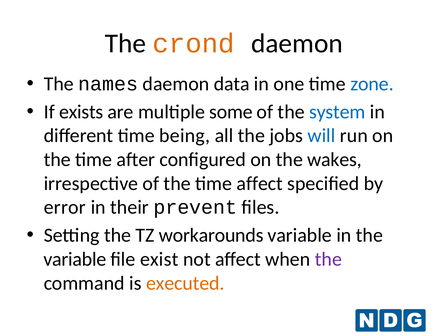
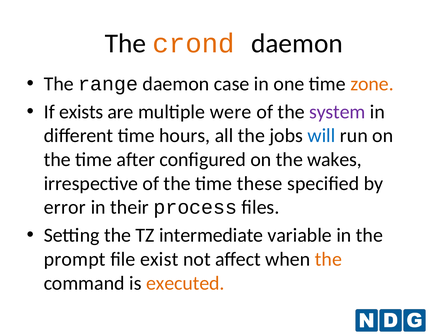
names: names -> range
data: data -> case
zone colour: blue -> orange
some: some -> were
system colour: blue -> purple
being: being -> hours
time affect: affect -> these
prevent: prevent -> process
workarounds: workarounds -> intermediate
variable at (75, 259): variable -> prompt
the at (328, 259) colour: purple -> orange
